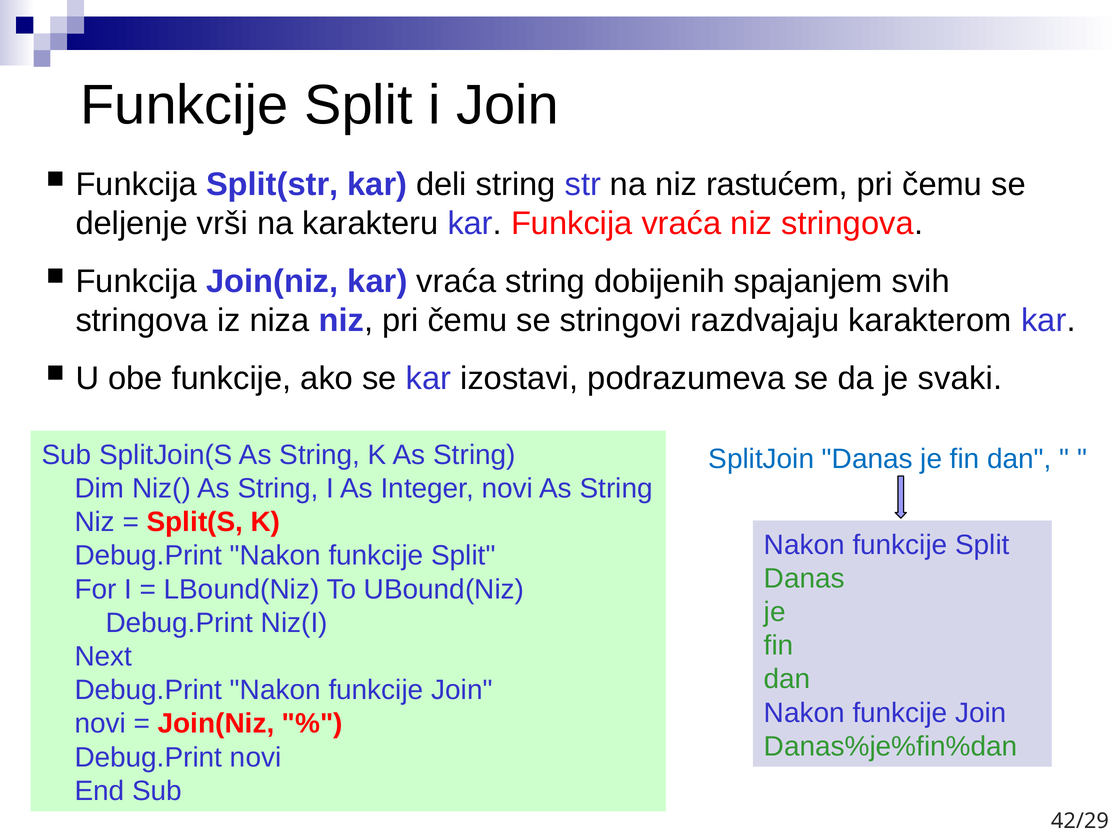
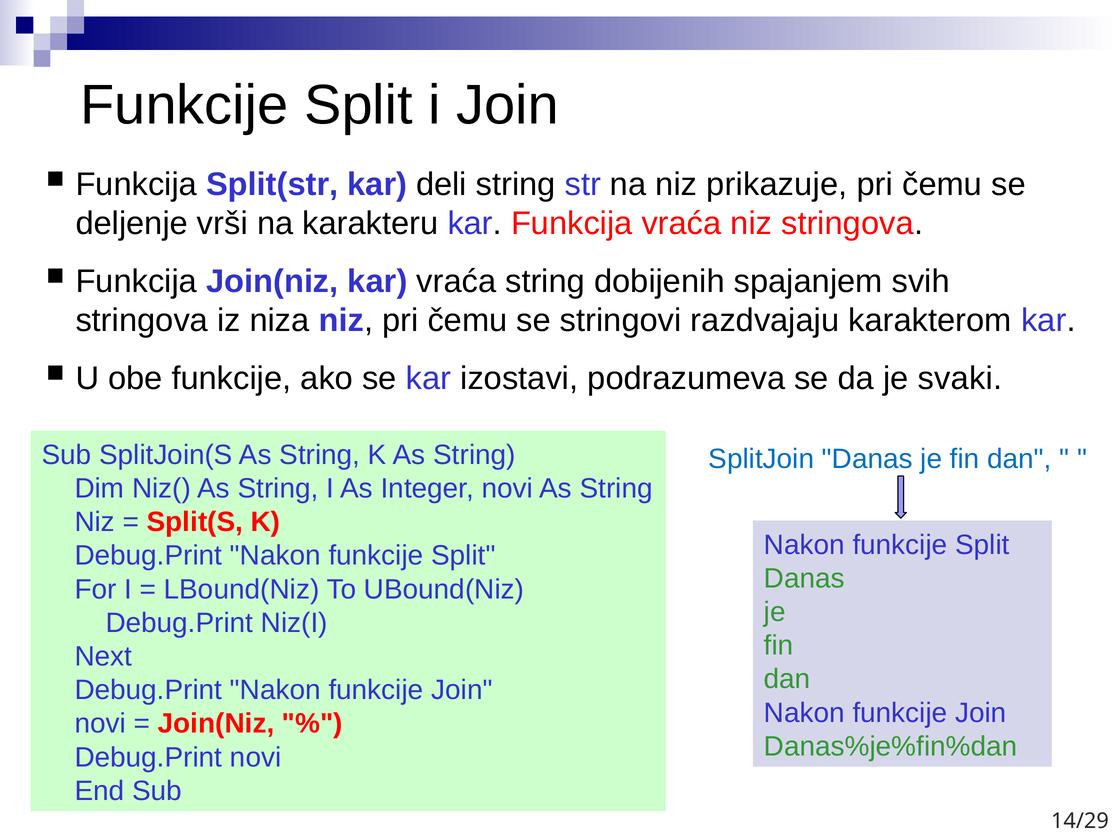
rastućem: rastućem -> prikazuje
42/29: 42/29 -> 14/29
